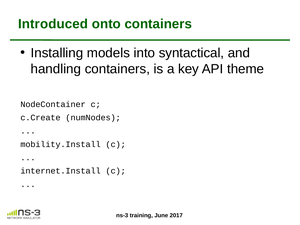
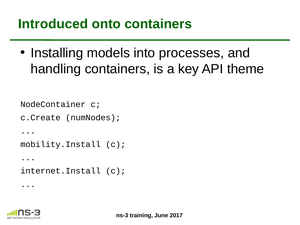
syntactical: syntactical -> processes
